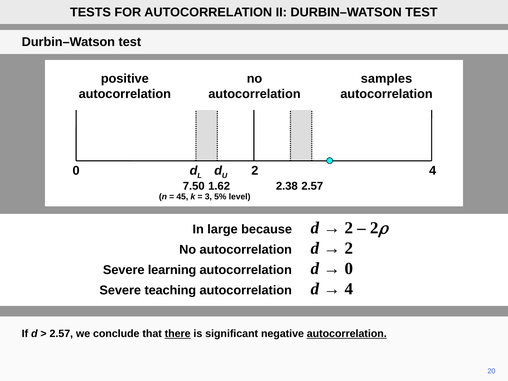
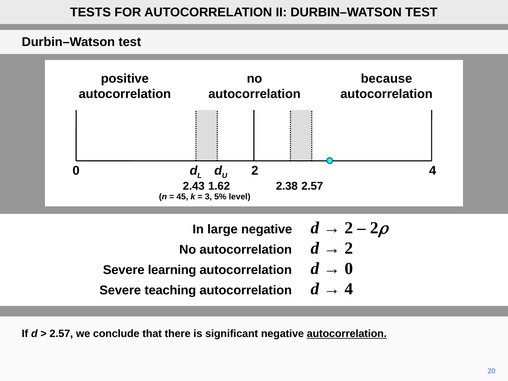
samples: samples -> because
7.50: 7.50 -> 2.43
large because: because -> negative
there underline: present -> none
